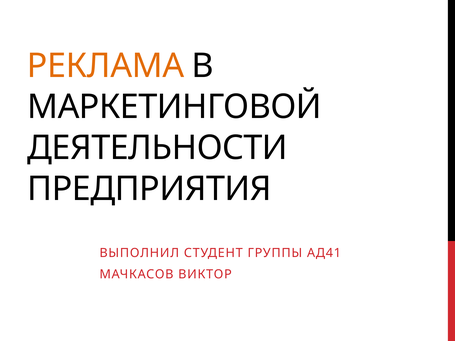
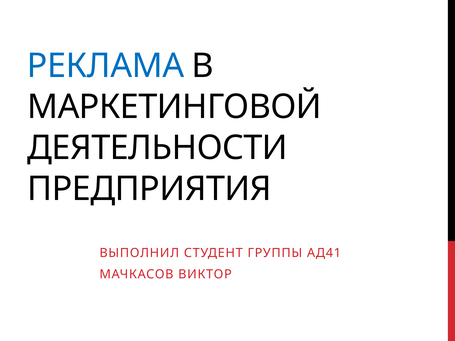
РЕКЛАМА colour: orange -> blue
